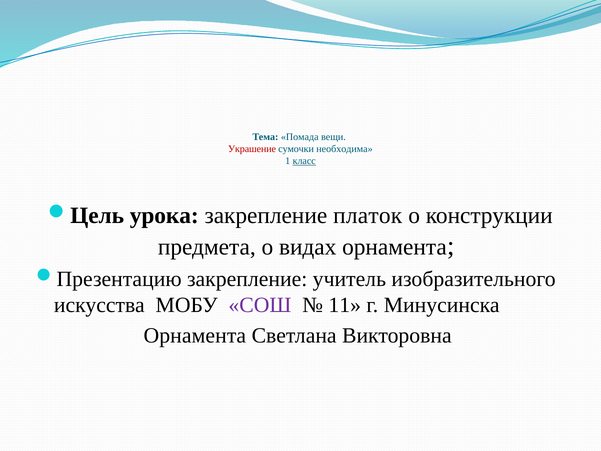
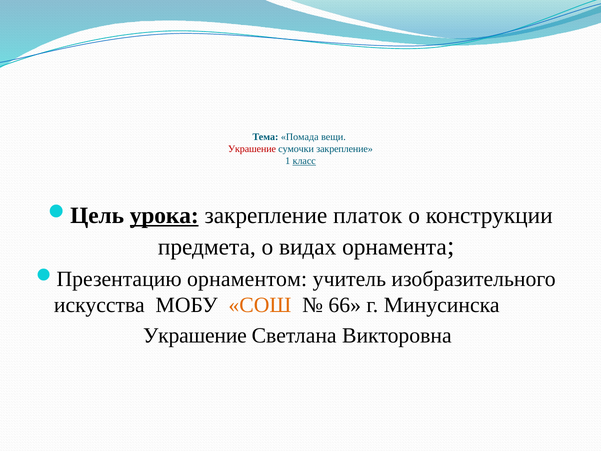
сумочки необходима: необходима -> закрепление
урока underline: none -> present
закрепление at (247, 279): закрепление -> орнаментом
СОШ colour: purple -> orange
11: 11 -> 66
Орнамента at (195, 335): Орнамента -> Украшение
